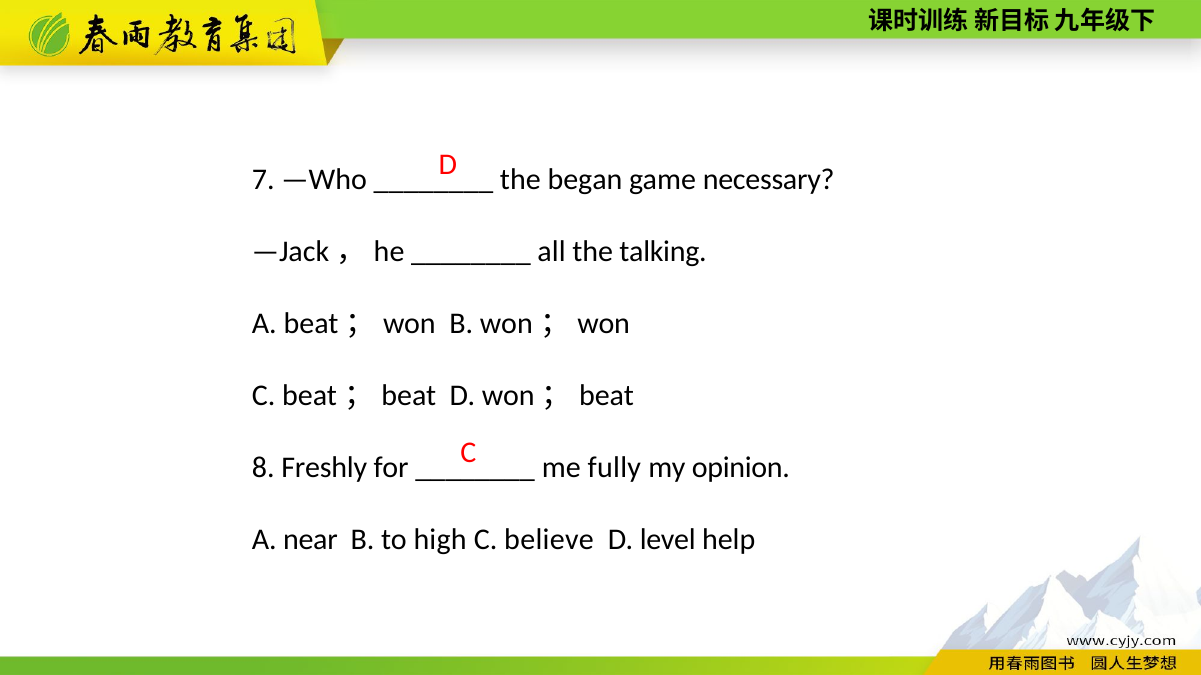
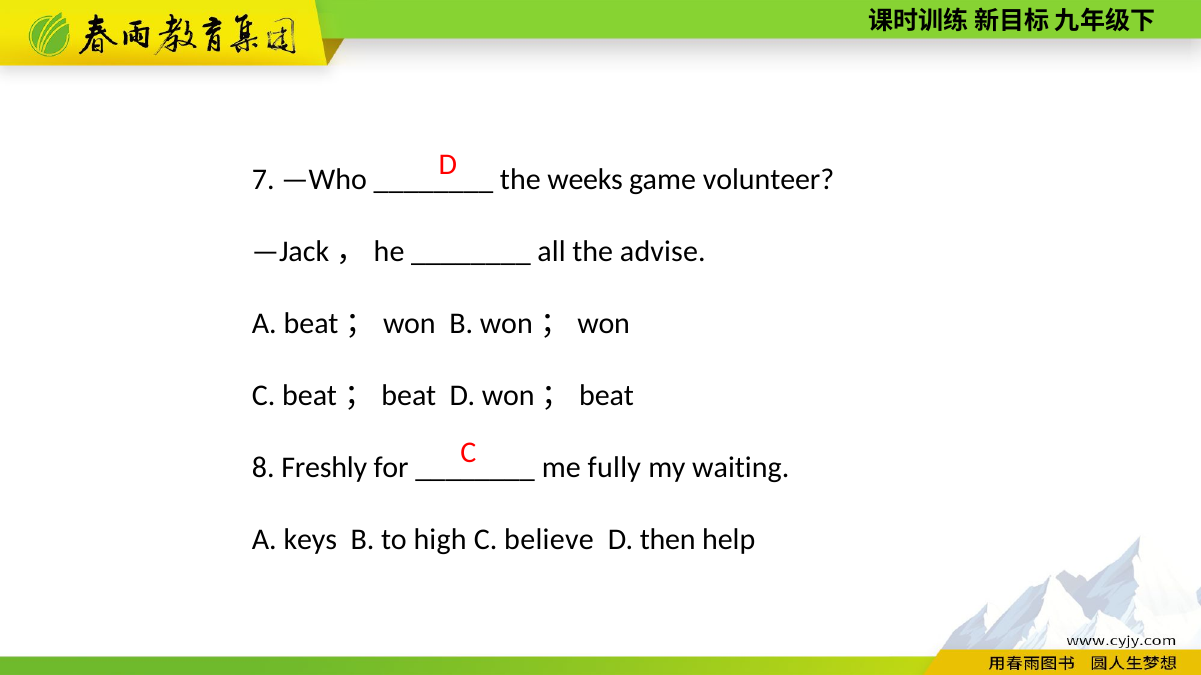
began: began -> weeks
necessary: necessary -> volunteer
talking: talking -> advise
opinion: opinion -> waiting
near: near -> keys
level: level -> then
